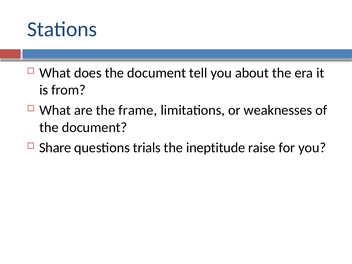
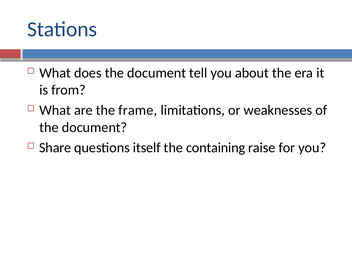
trials: trials -> itself
ineptitude: ineptitude -> containing
